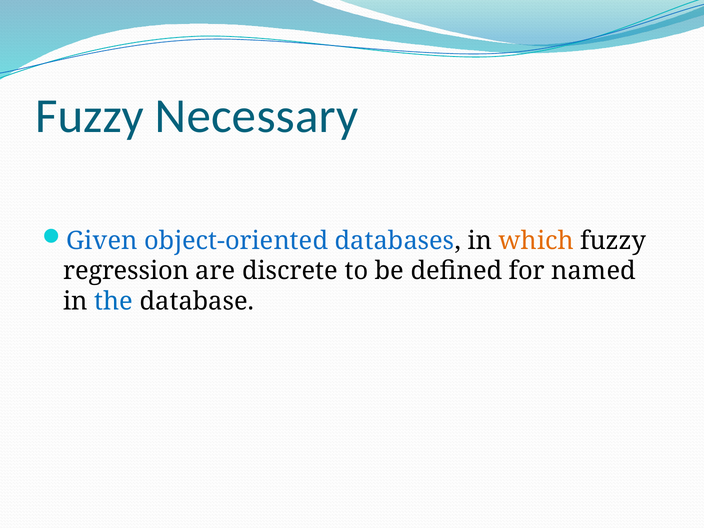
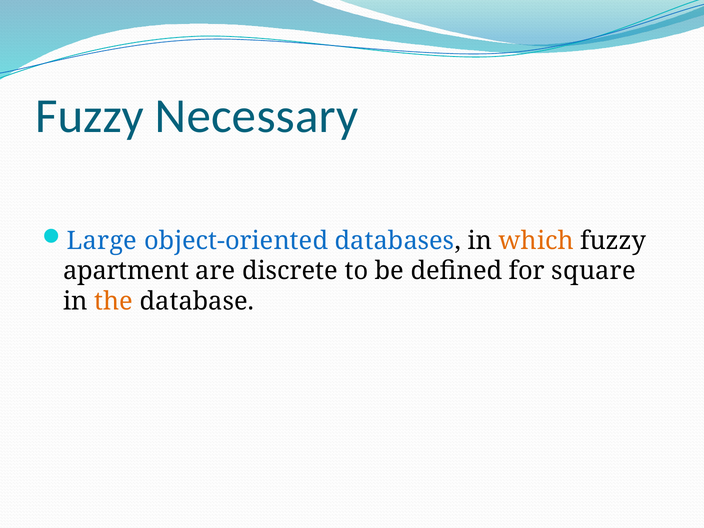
Given: Given -> Large
regression: regression -> apartment
named: named -> square
the colour: blue -> orange
